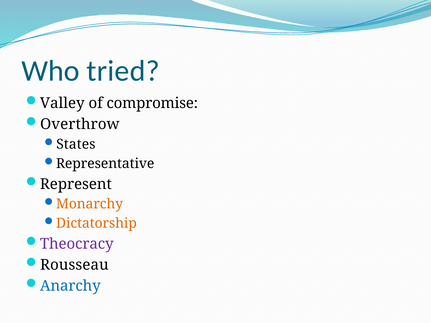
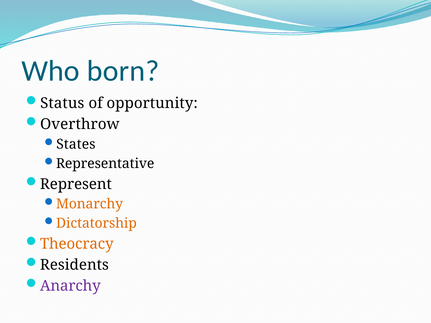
tried: tried -> born
Valley: Valley -> Status
compromise: compromise -> opportunity
Theocracy colour: purple -> orange
Rousseau: Rousseau -> Residents
Anarchy colour: blue -> purple
